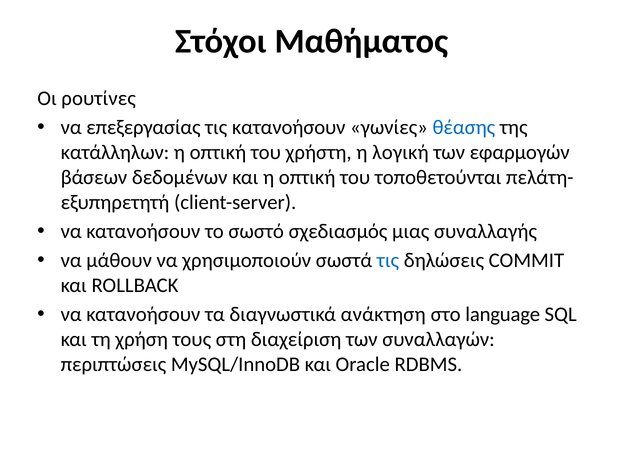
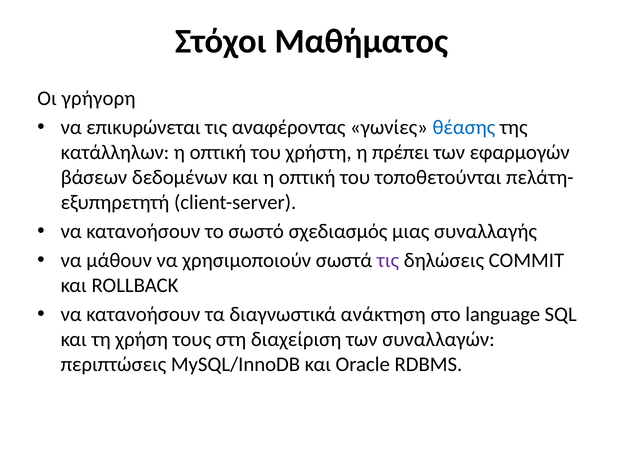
ρουτίνες: ρουτίνες -> γρήγορη
επεξεργασίας: επεξεργασίας -> επικυρώνεται
τις κατανοήσουν: κατανοήσουν -> αναφέροντας
λογική: λογική -> πρέπει
τις at (388, 260) colour: blue -> purple
